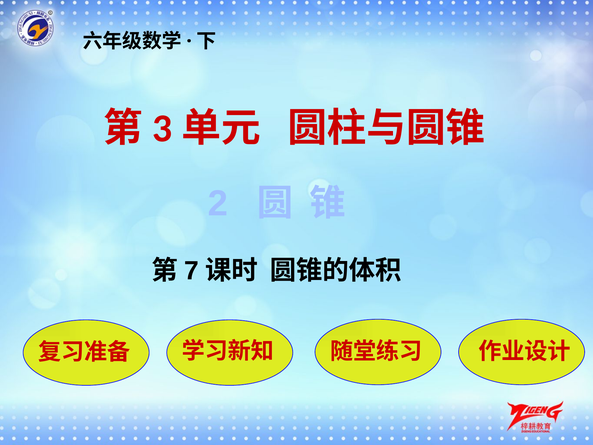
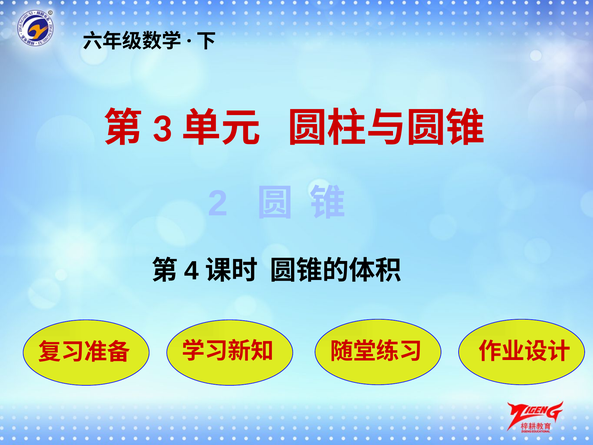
7: 7 -> 4
